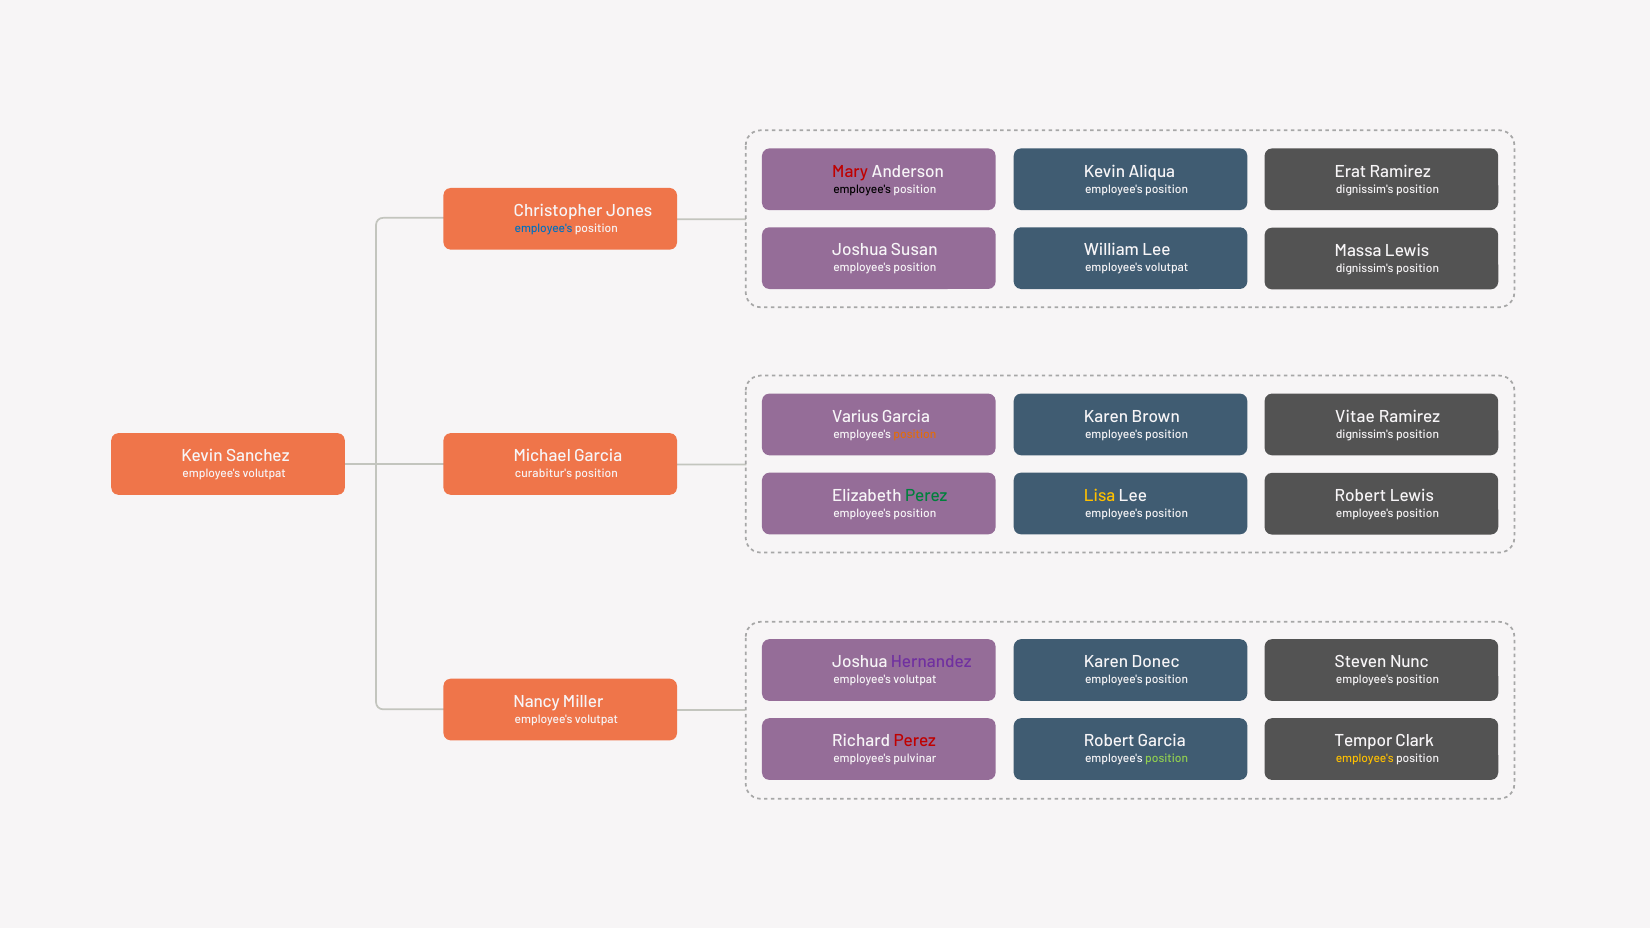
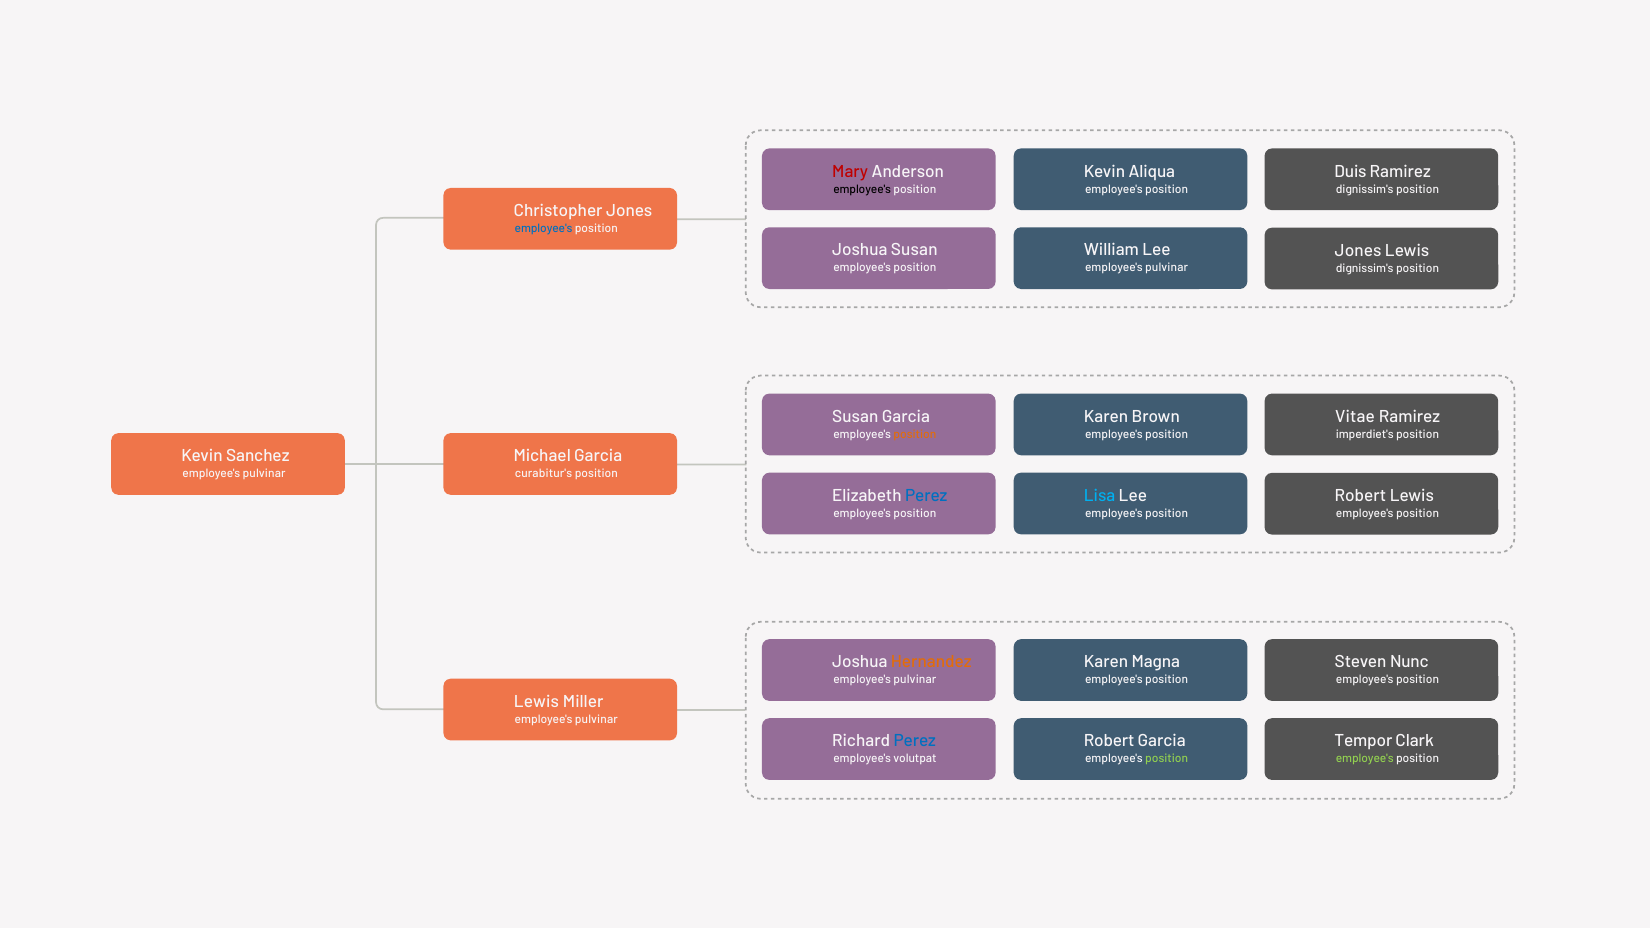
Erat: Erat -> Duis
Massa at (1358, 251): Massa -> Jones
volutpat at (1167, 268): volutpat -> pulvinar
Varius at (855, 417): Varius -> Susan
dignissim's at (1365, 434): dignissim's -> imperdiet's
volutpat at (264, 474): volutpat -> pulvinar
Perez at (926, 496) colour: green -> blue
Lisa colour: yellow -> light blue
Hernandez colour: purple -> orange
Donec: Donec -> Magna
volutpat at (915, 680): volutpat -> pulvinar
Nancy at (537, 702): Nancy -> Lewis
volutpat at (596, 719): volutpat -> pulvinar
Perez at (915, 741) colour: red -> blue
pulvinar: pulvinar -> volutpat
employee's at (1365, 759) colour: yellow -> light green
